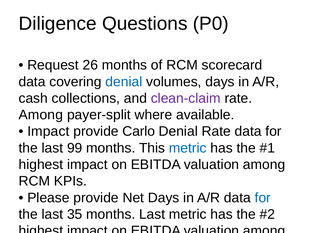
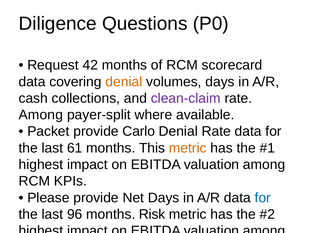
26: 26 -> 42
denial at (124, 82) colour: blue -> orange
Impact at (48, 132): Impact -> Packet
99: 99 -> 61
metric at (188, 148) colour: blue -> orange
35: 35 -> 96
months Last: Last -> Risk
